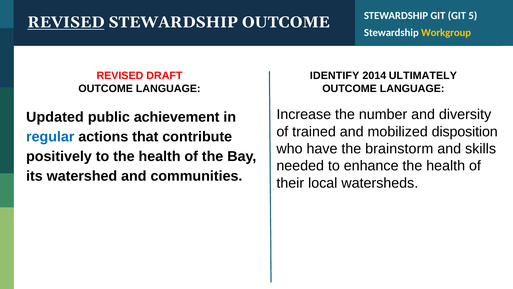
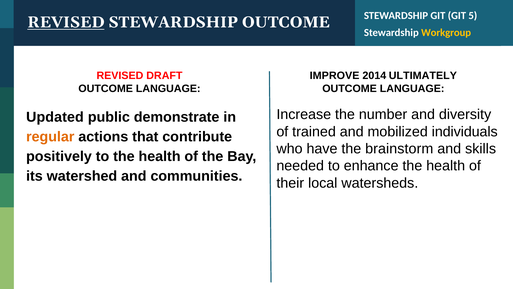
IDENTIFY: IDENTIFY -> IMPROVE
achievement: achievement -> demonstrate
disposition: disposition -> individuals
regular colour: blue -> orange
